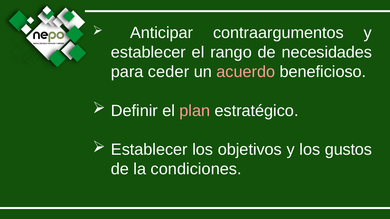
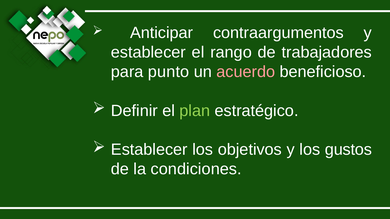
necesidades: necesidades -> trabajadores
ceder: ceder -> punto
plan colour: pink -> light green
